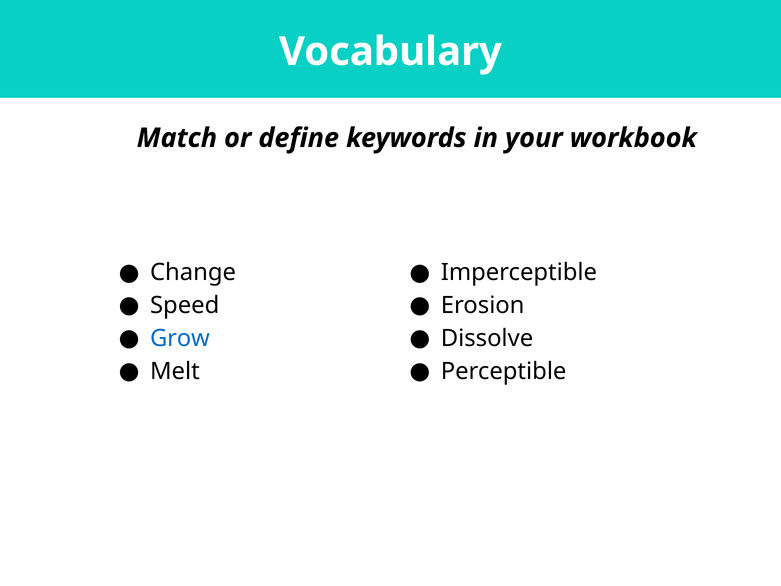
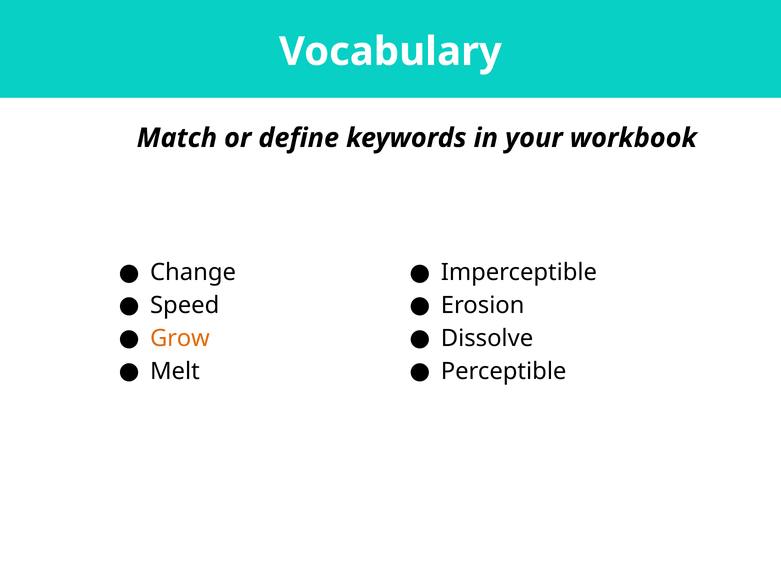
Grow colour: blue -> orange
